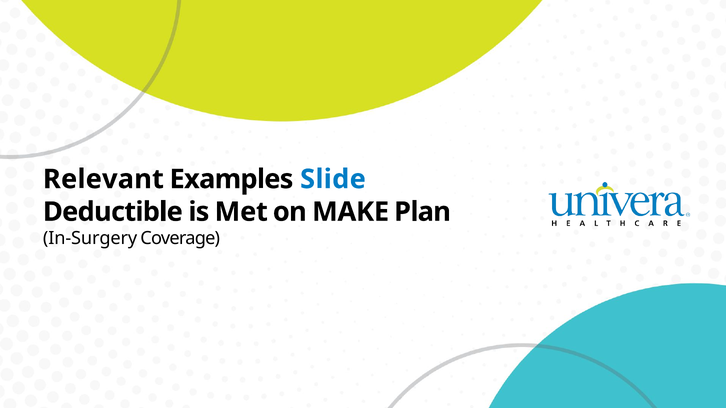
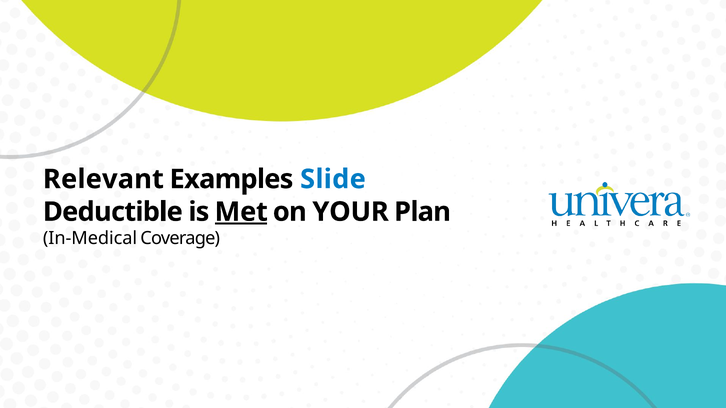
Met underline: none -> present
MAKE: MAKE -> YOUR
In-Surgery: In-Surgery -> In-Medical
